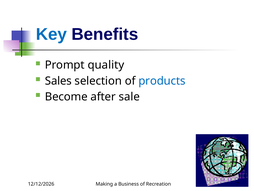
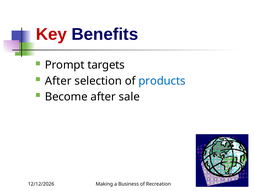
Key colour: blue -> red
quality: quality -> targets
Sales at (58, 81): Sales -> After
